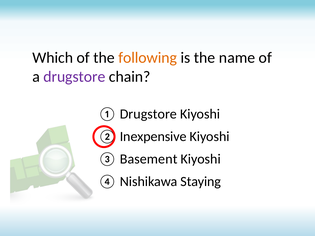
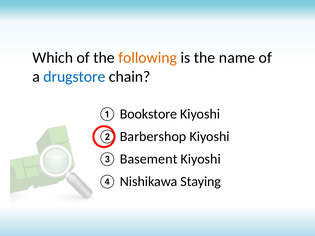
drugstore at (74, 77) colour: purple -> blue
① Drugstore: Drugstore -> Bookstore
Inexpensive: Inexpensive -> Barbershop
